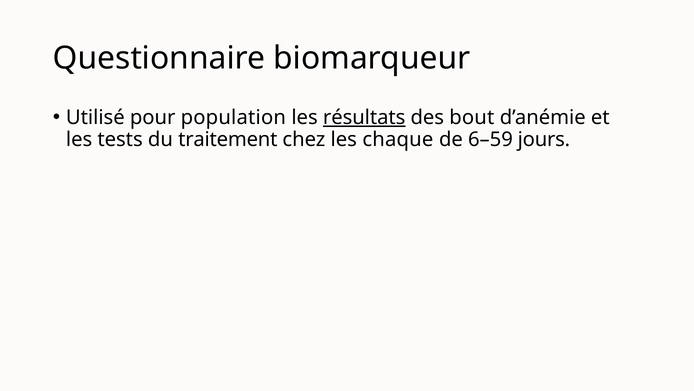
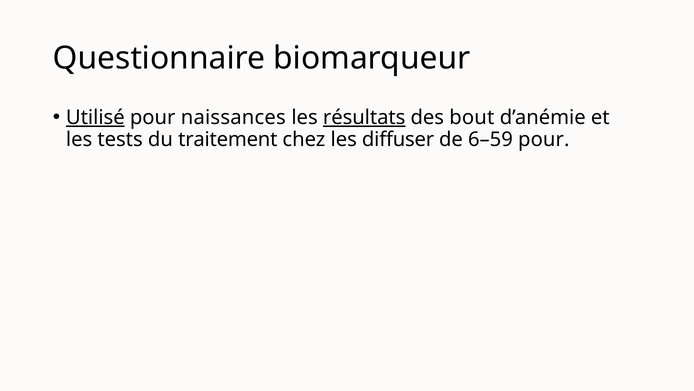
Utilisé underline: none -> present
population: population -> naissances
chaque: chaque -> diffuser
6–59 jours: jours -> pour
